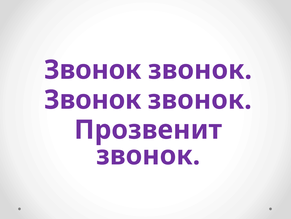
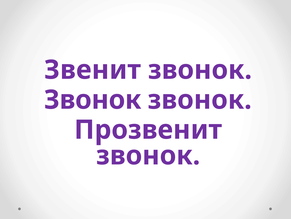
Звонок at (93, 70): Звонок -> Звенит
